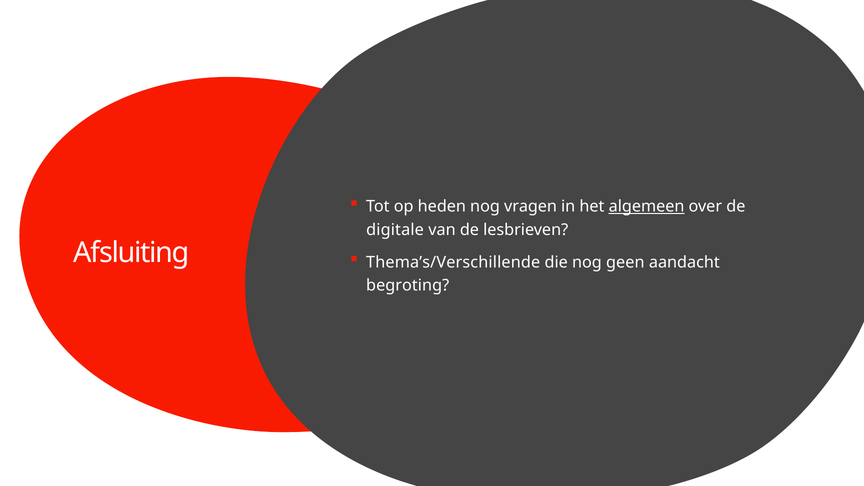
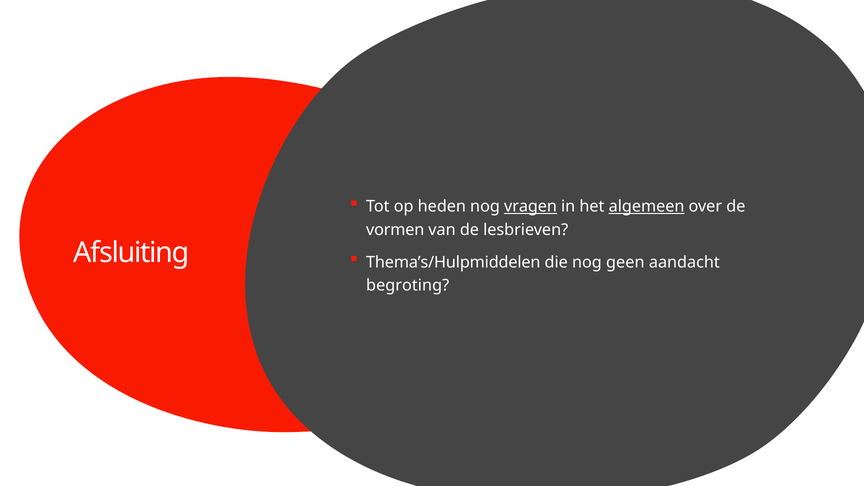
vragen underline: none -> present
digitale: digitale -> vormen
Thema’s/Verschillende: Thema’s/Verschillende -> Thema’s/Hulpmiddelen
